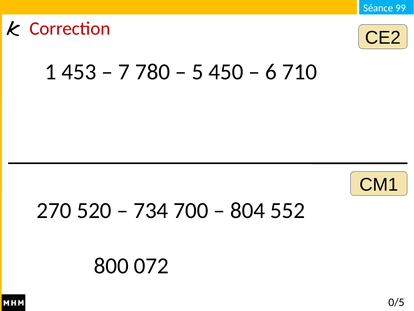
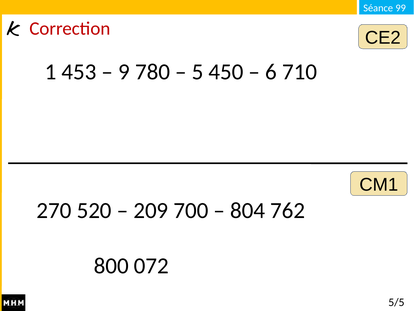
7: 7 -> 9
734: 734 -> 209
552: 552 -> 762
0/5: 0/5 -> 5/5
